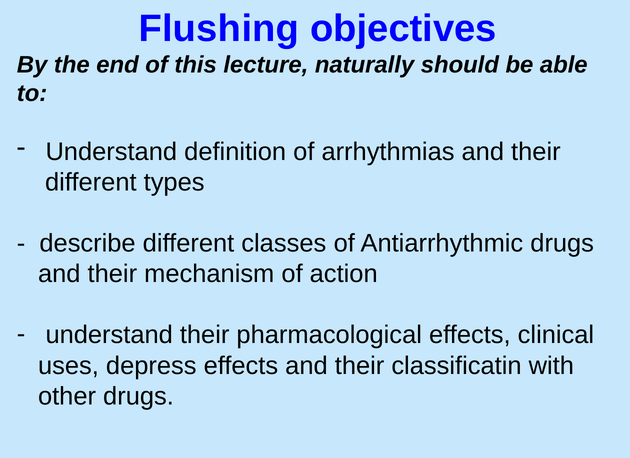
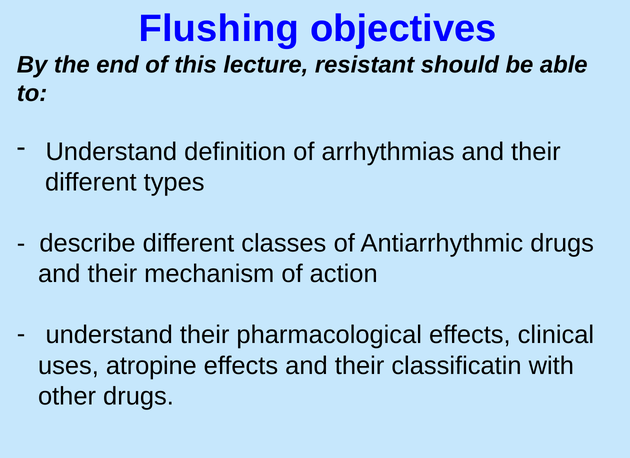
naturally: naturally -> resistant
depress: depress -> atropine
